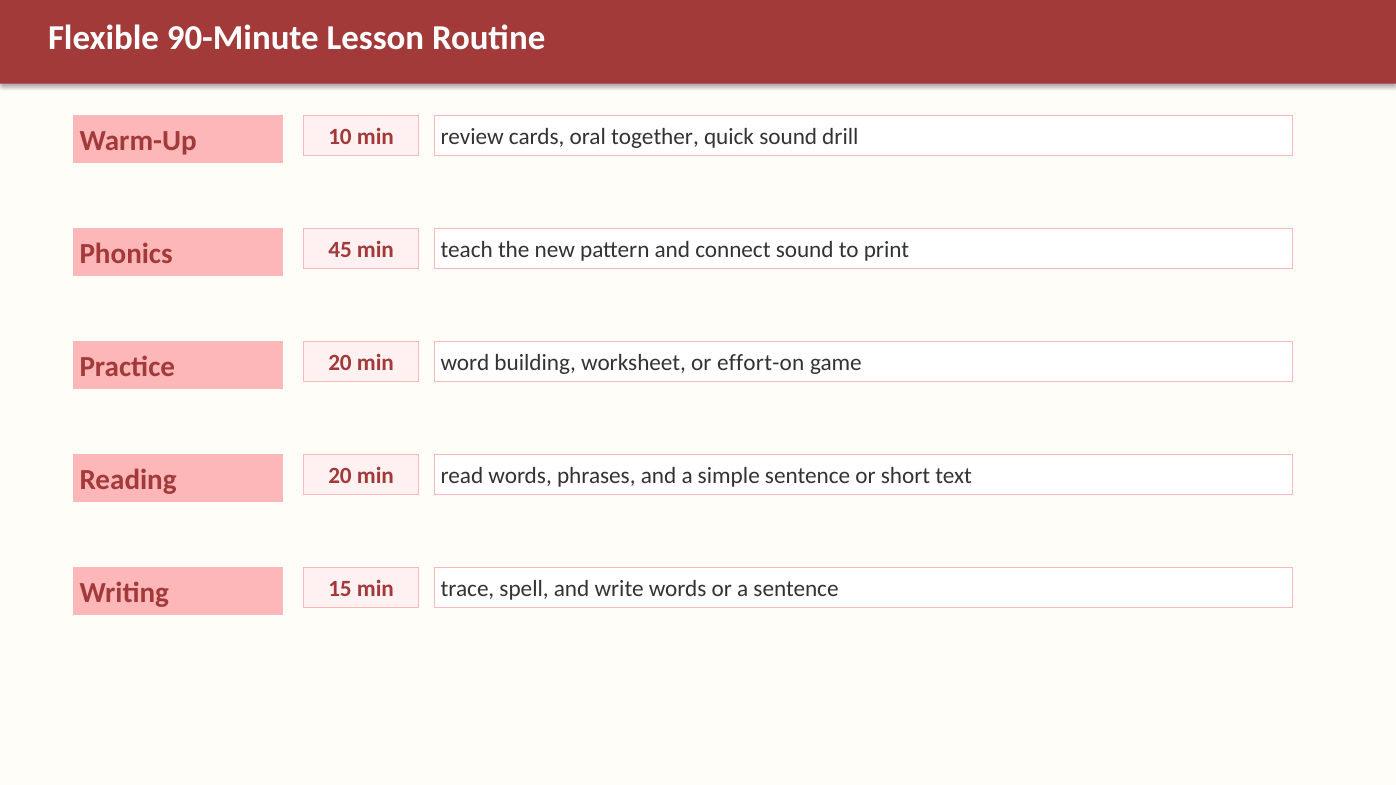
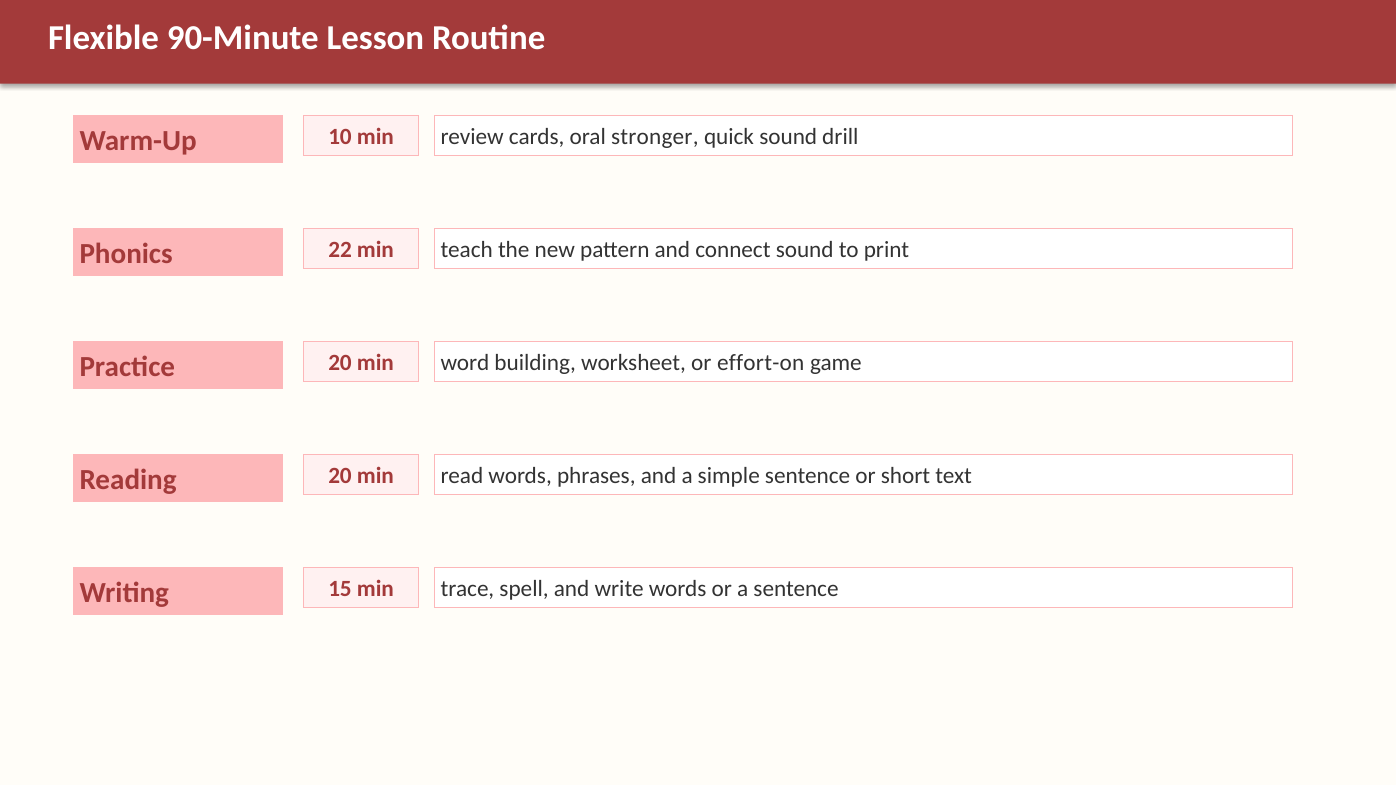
together: together -> stronger
45: 45 -> 22
